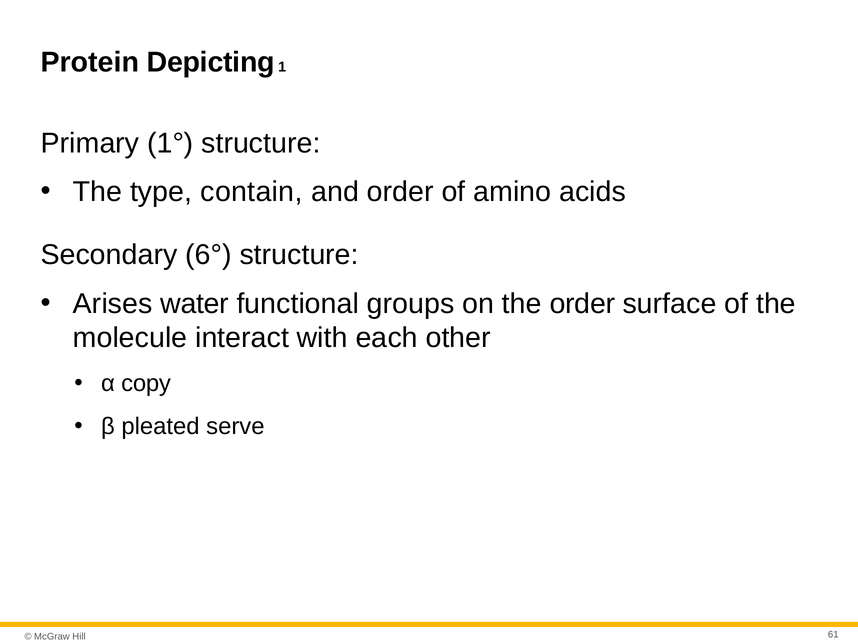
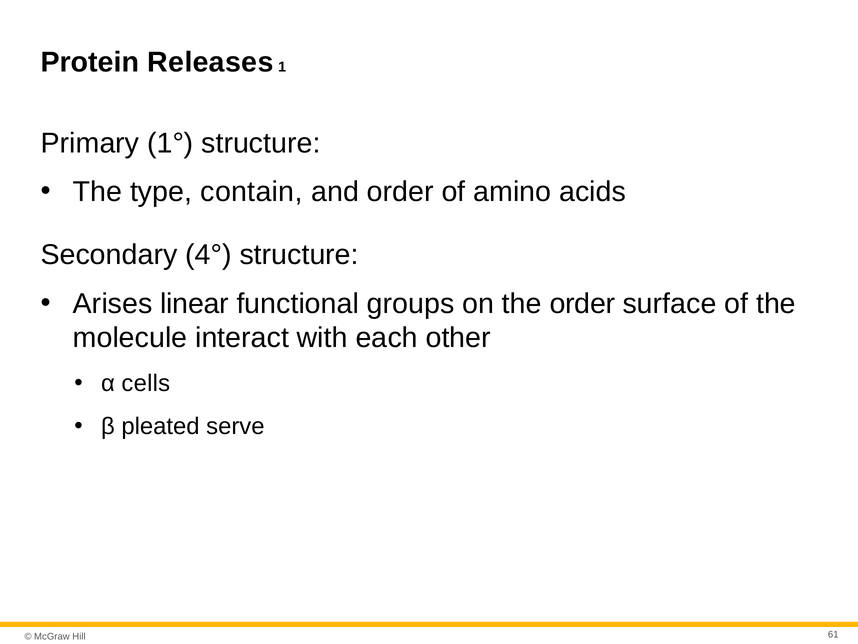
Depicting: Depicting -> Releases
6°: 6° -> 4°
water: water -> linear
copy: copy -> cells
